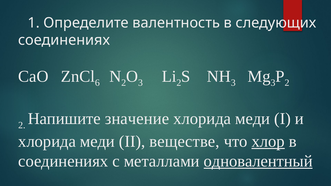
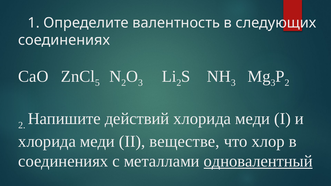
6: 6 -> 5
значение: значение -> действий
хлор underline: present -> none
